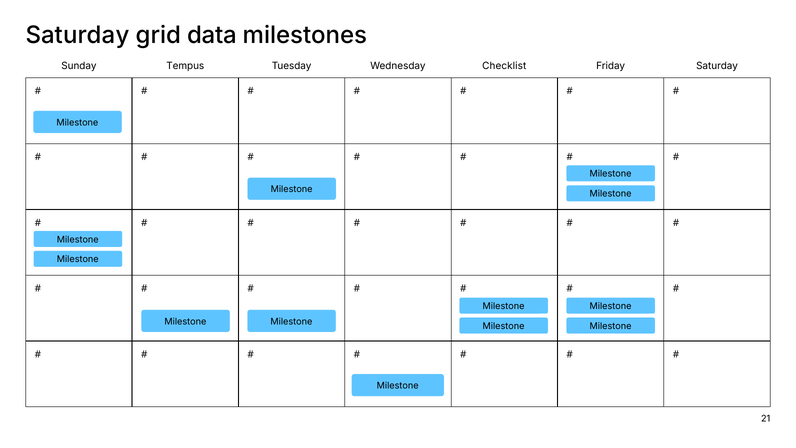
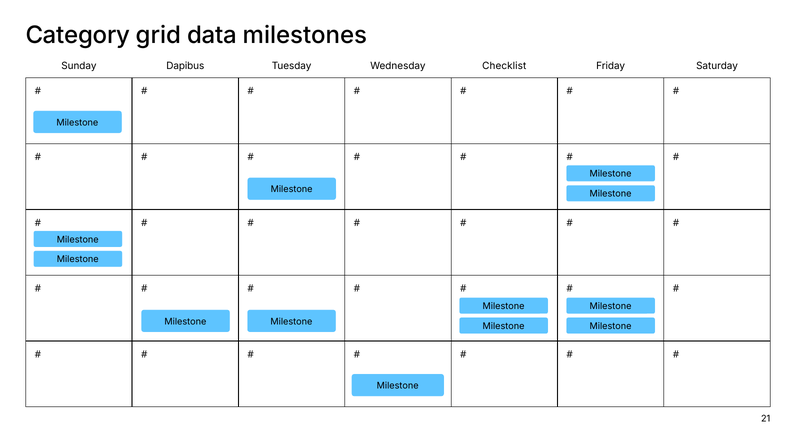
Saturday at (78, 35): Saturday -> Category
Tempus: Tempus -> Dapibus
